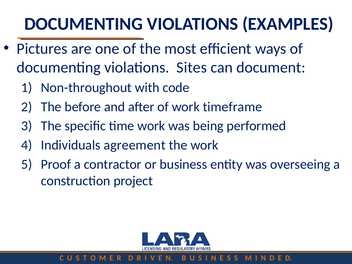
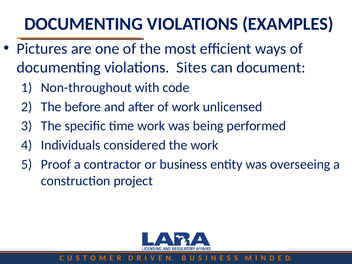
timeframe: timeframe -> unlicensed
agreement: agreement -> considered
